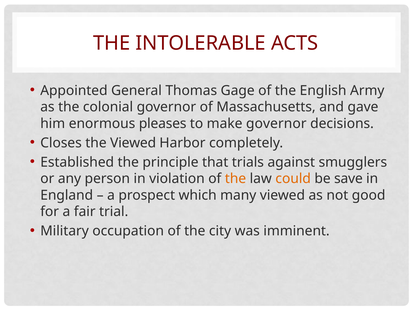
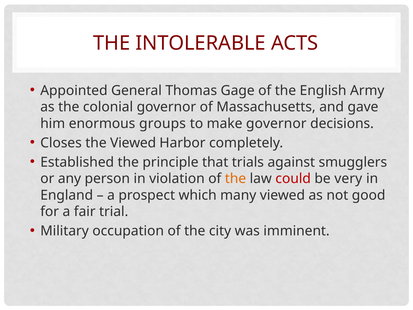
pleases: pleases -> groups
could colour: orange -> red
save: save -> very
